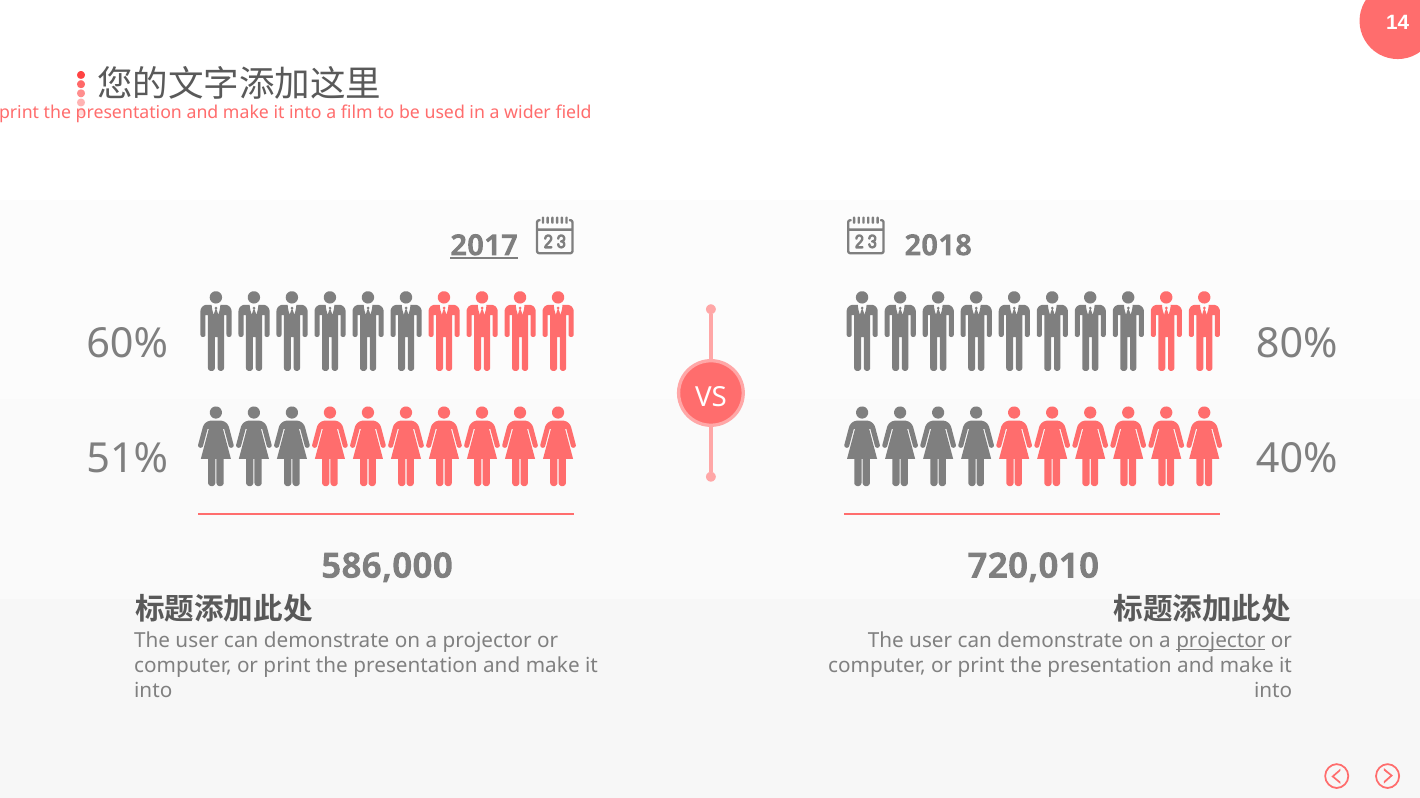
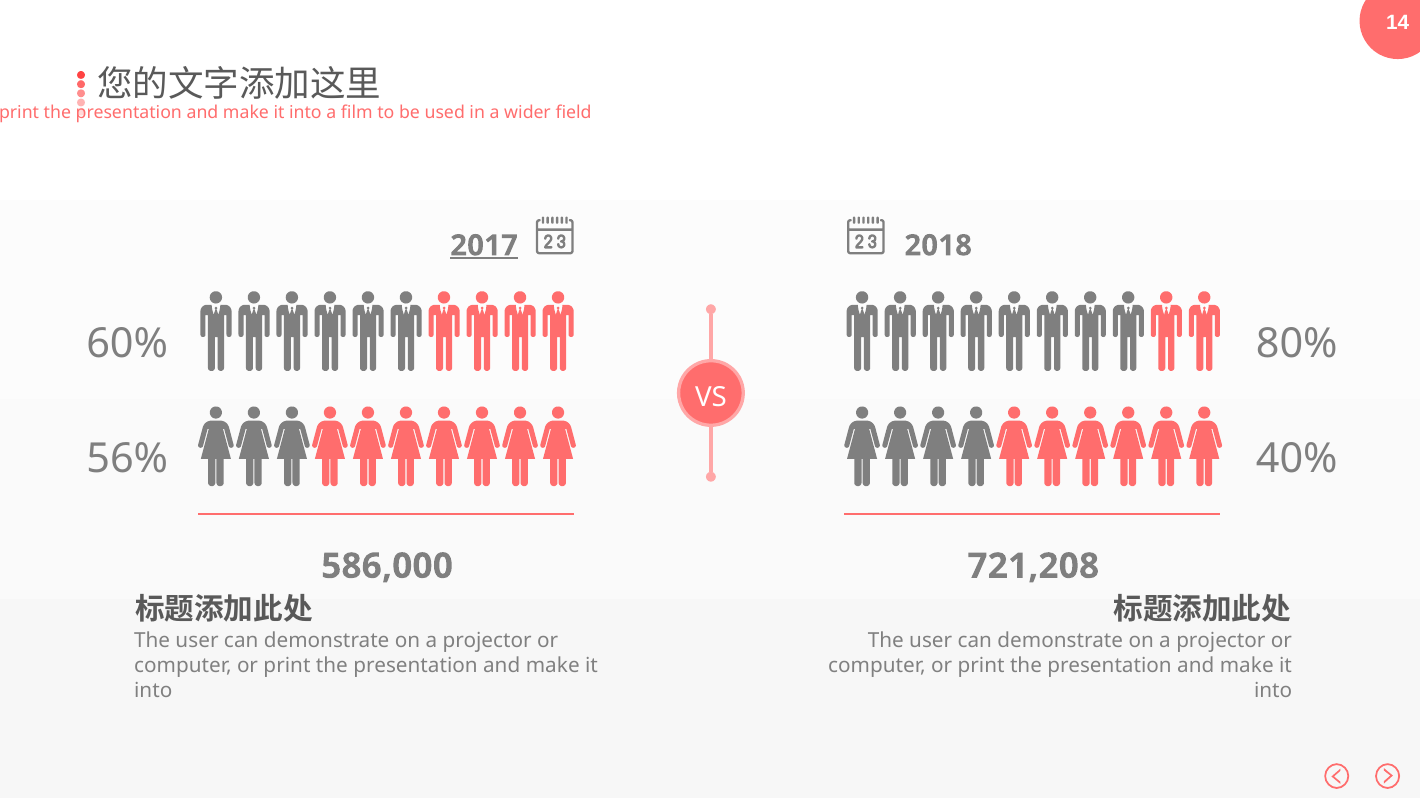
51%: 51% -> 56%
720,010: 720,010 -> 721,208
projector at (1221, 641) underline: present -> none
